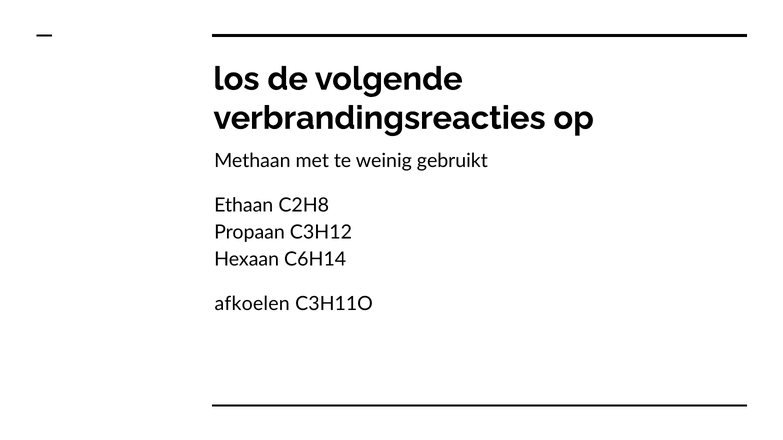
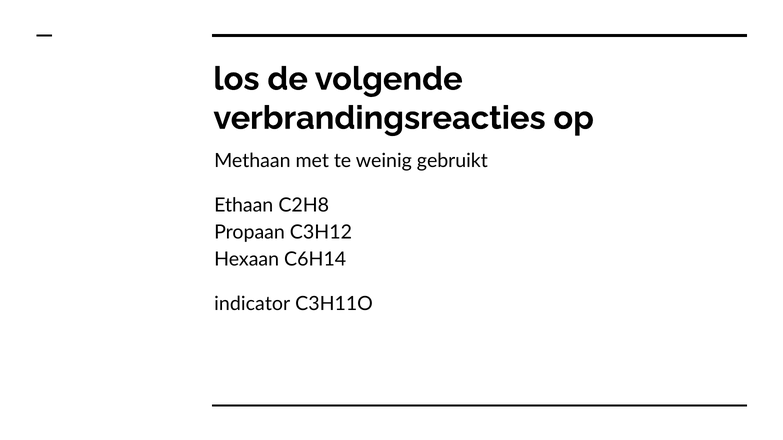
afkoelen: afkoelen -> indicator
